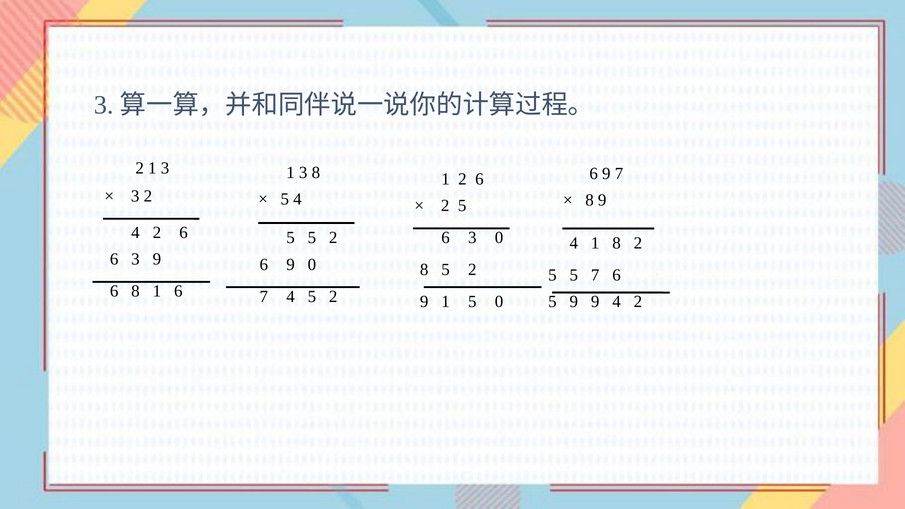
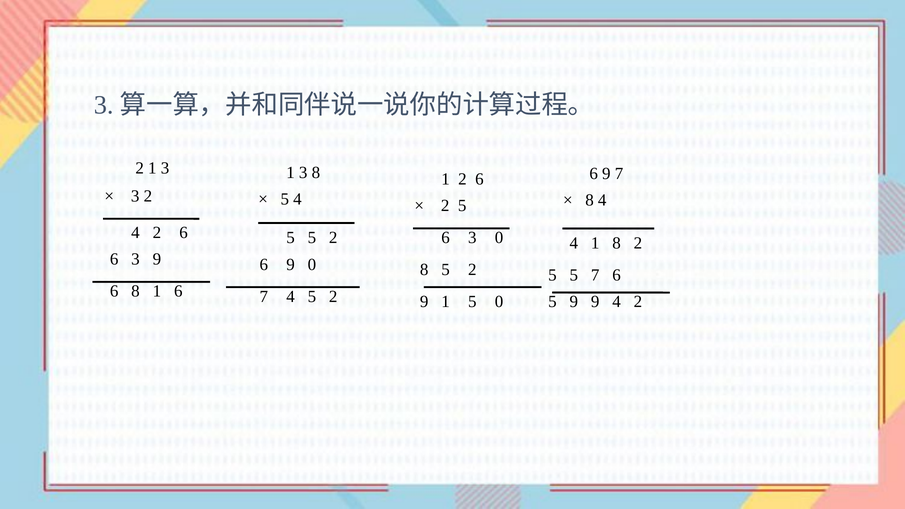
8 9: 9 -> 4
